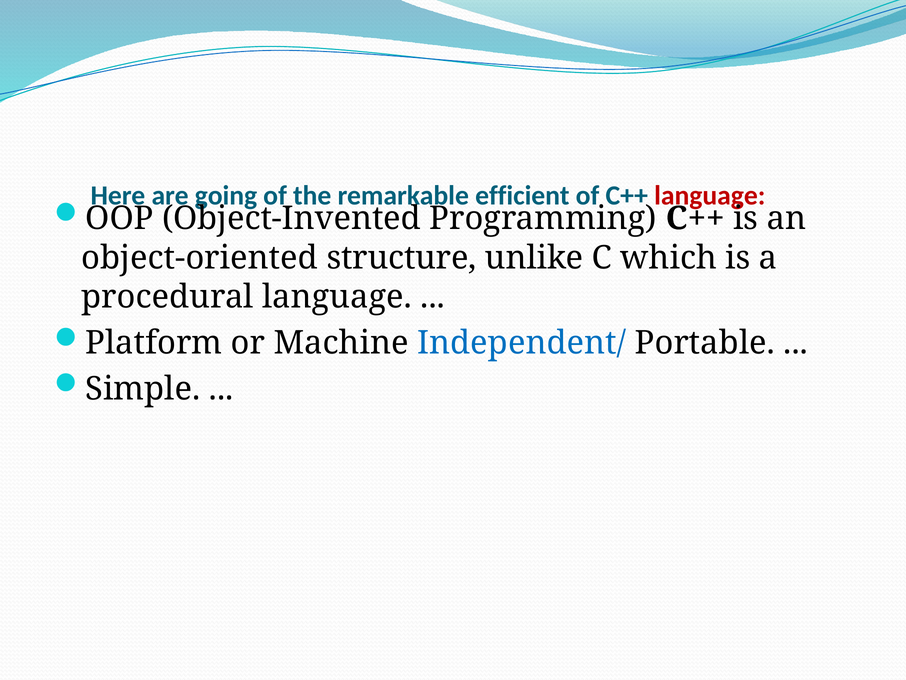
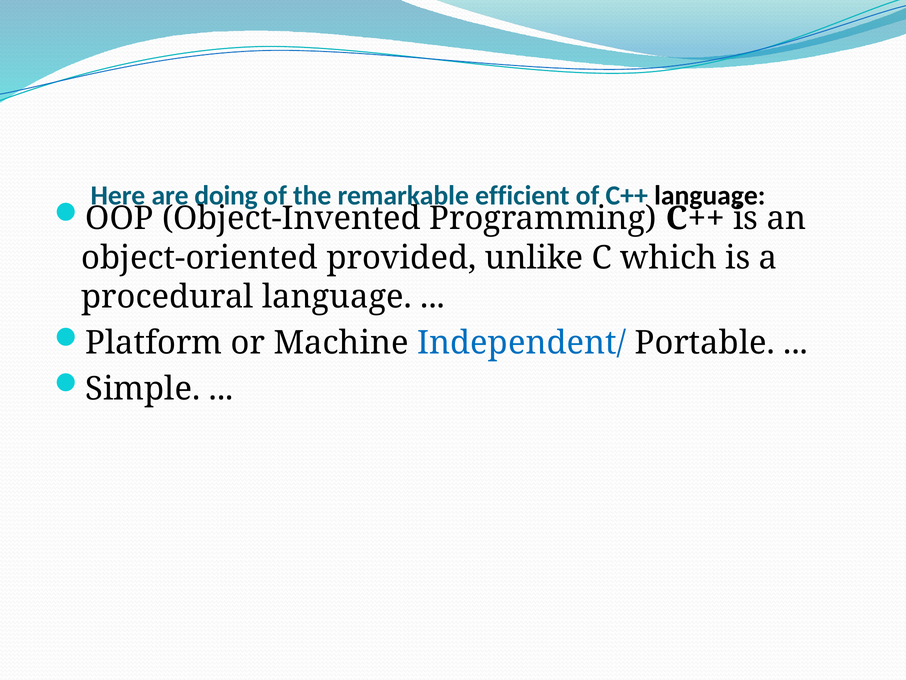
going: going -> doing
language at (710, 196) colour: red -> black
structure: structure -> provided
